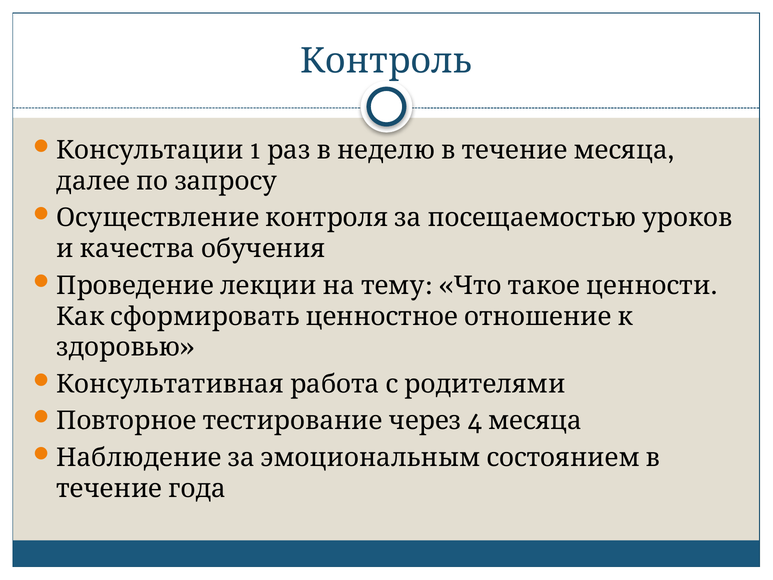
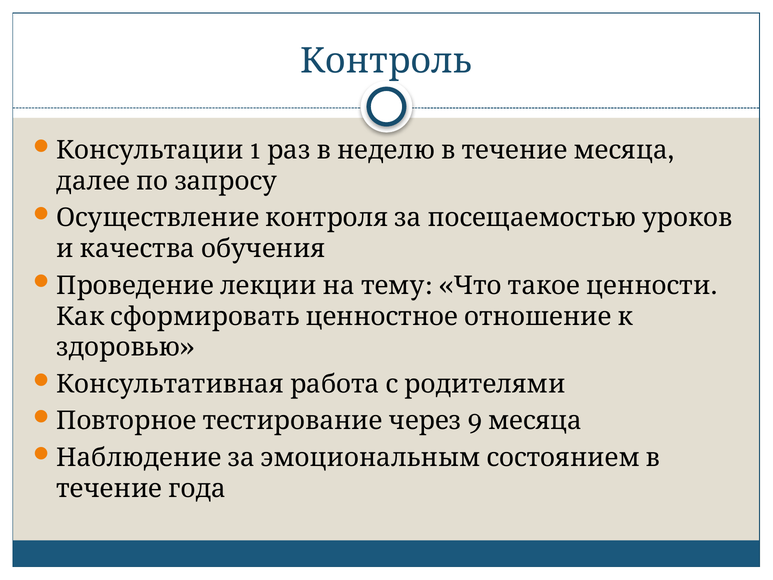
4: 4 -> 9
